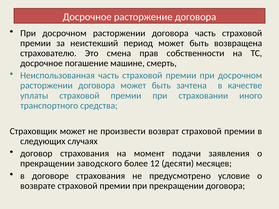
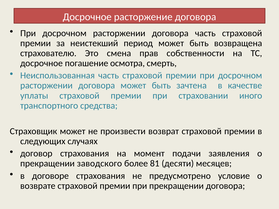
машине: машине -> осмотра
12: 12 -> 81
